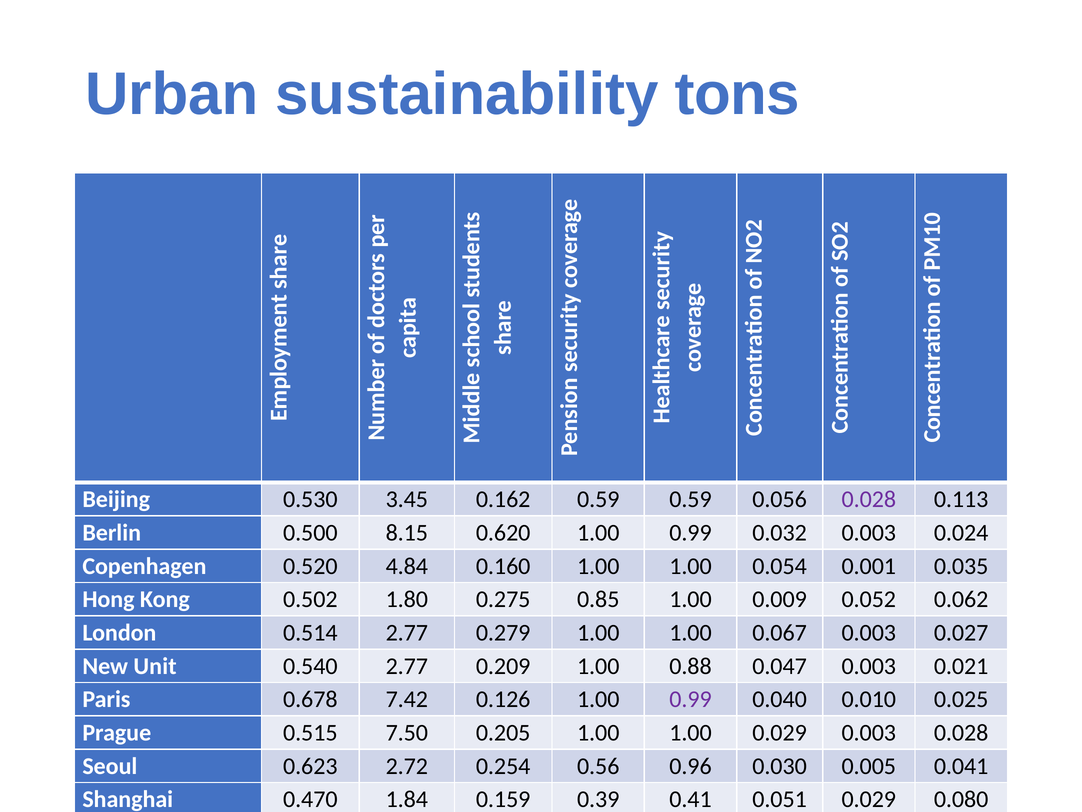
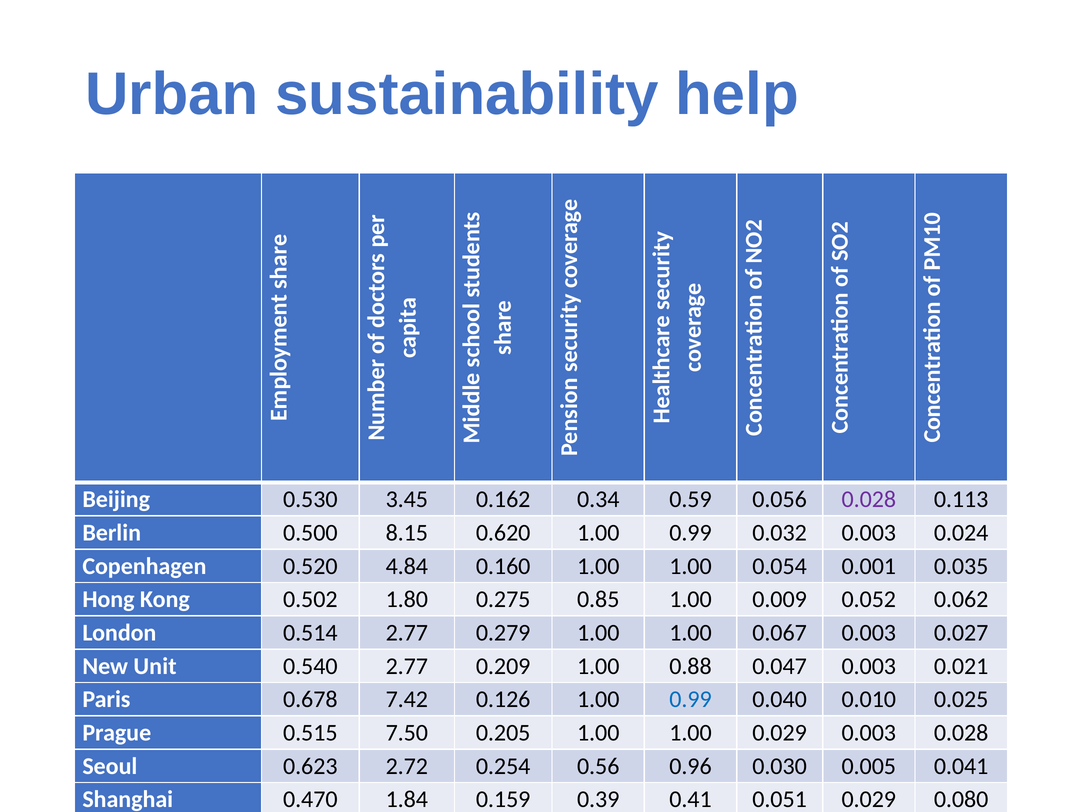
tons: tons -> help
0.162 0.59: 0.59 -> 0.34
0.99 at (691, 699) colour: purple -> blue
